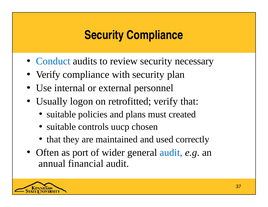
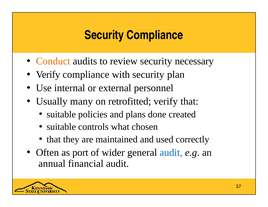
Conduct colour: blue -> orange
logon: logon -> many
must: must -> done
uucp: uucp -> what
